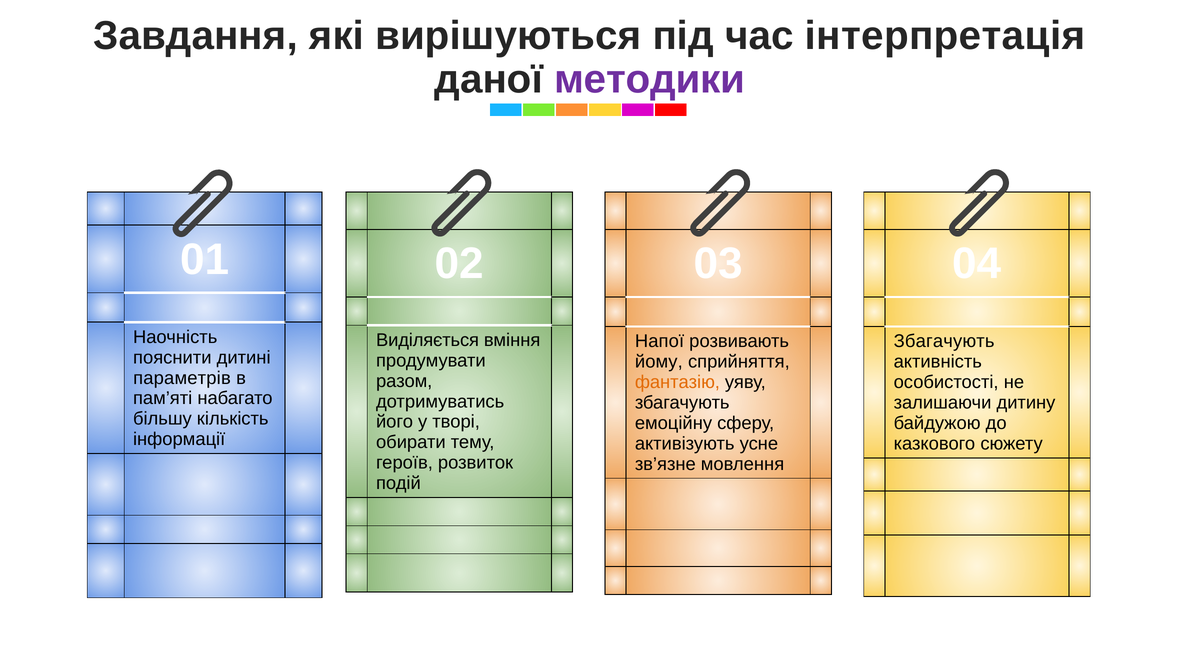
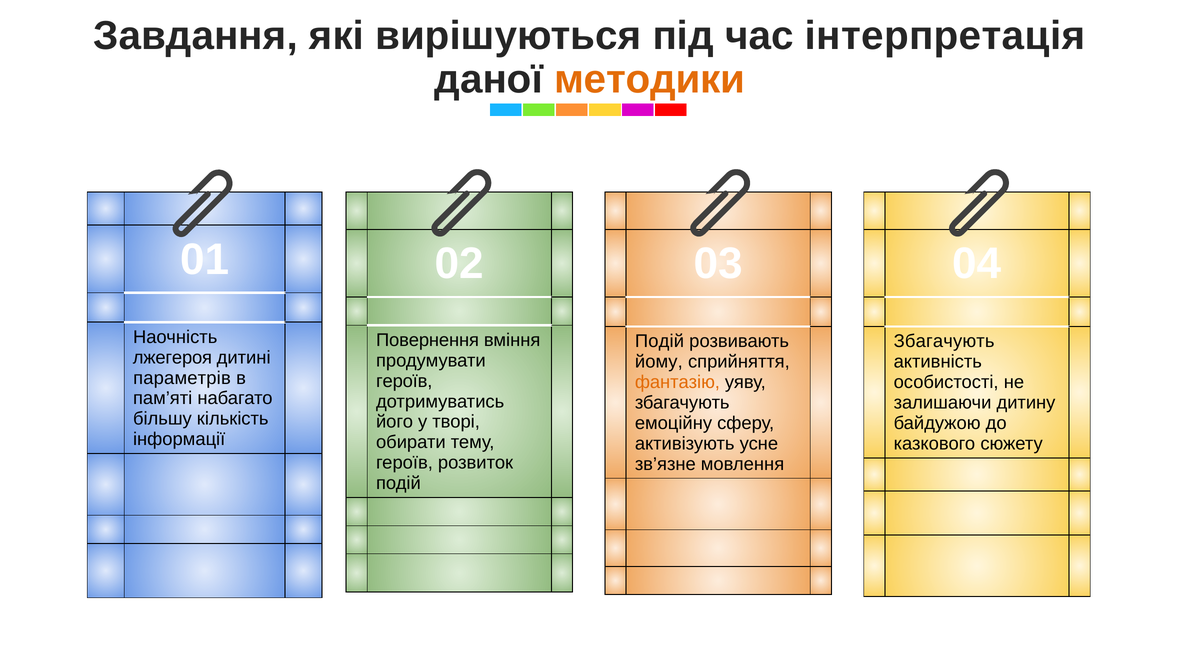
методики colour: purple -> orange
Виділяється: Виділяється -> Повернення
Напої at (659, 341): Напої -> Подій
пояснити: пояснити -> лжегероя
разом at (404, 381): разом -> героїв
